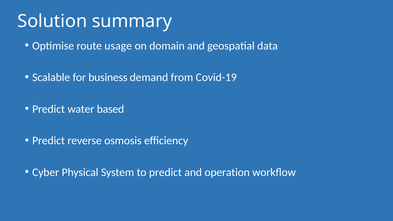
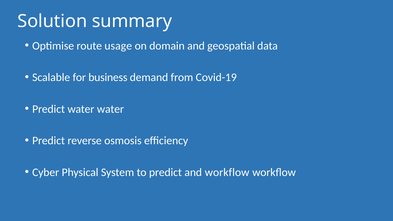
water based: based -> water
and operation: operation -> workflow
